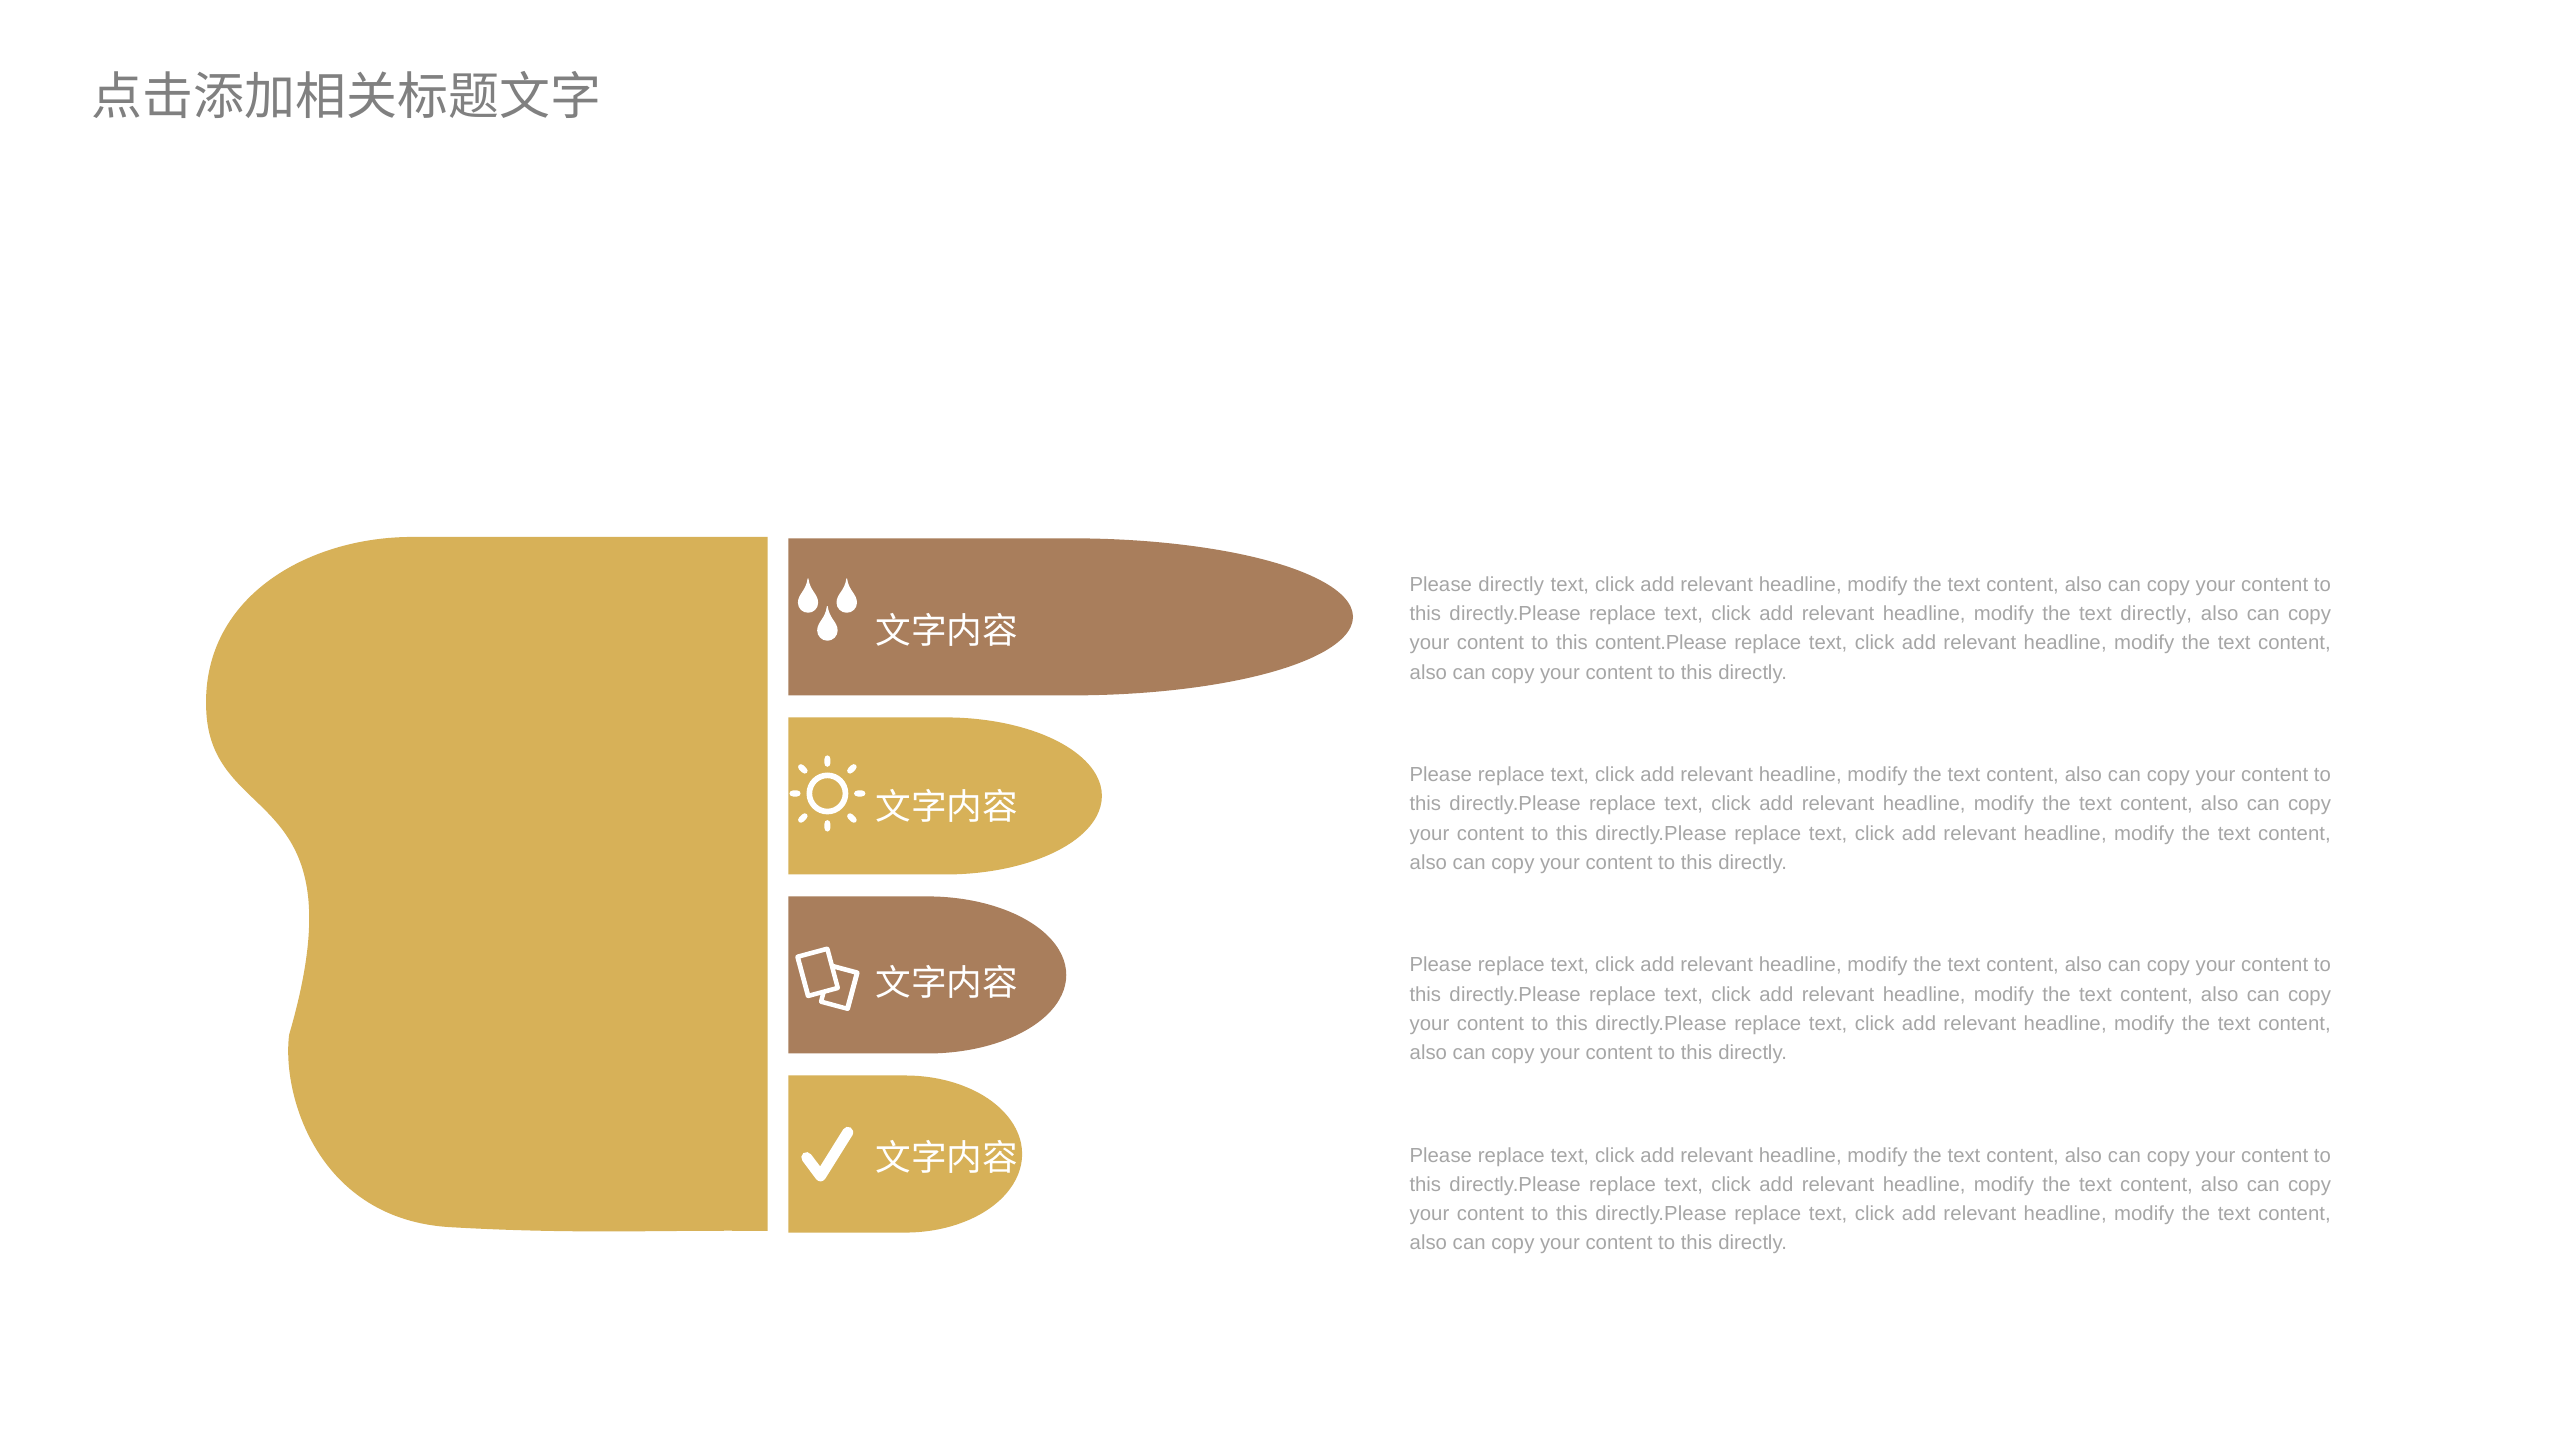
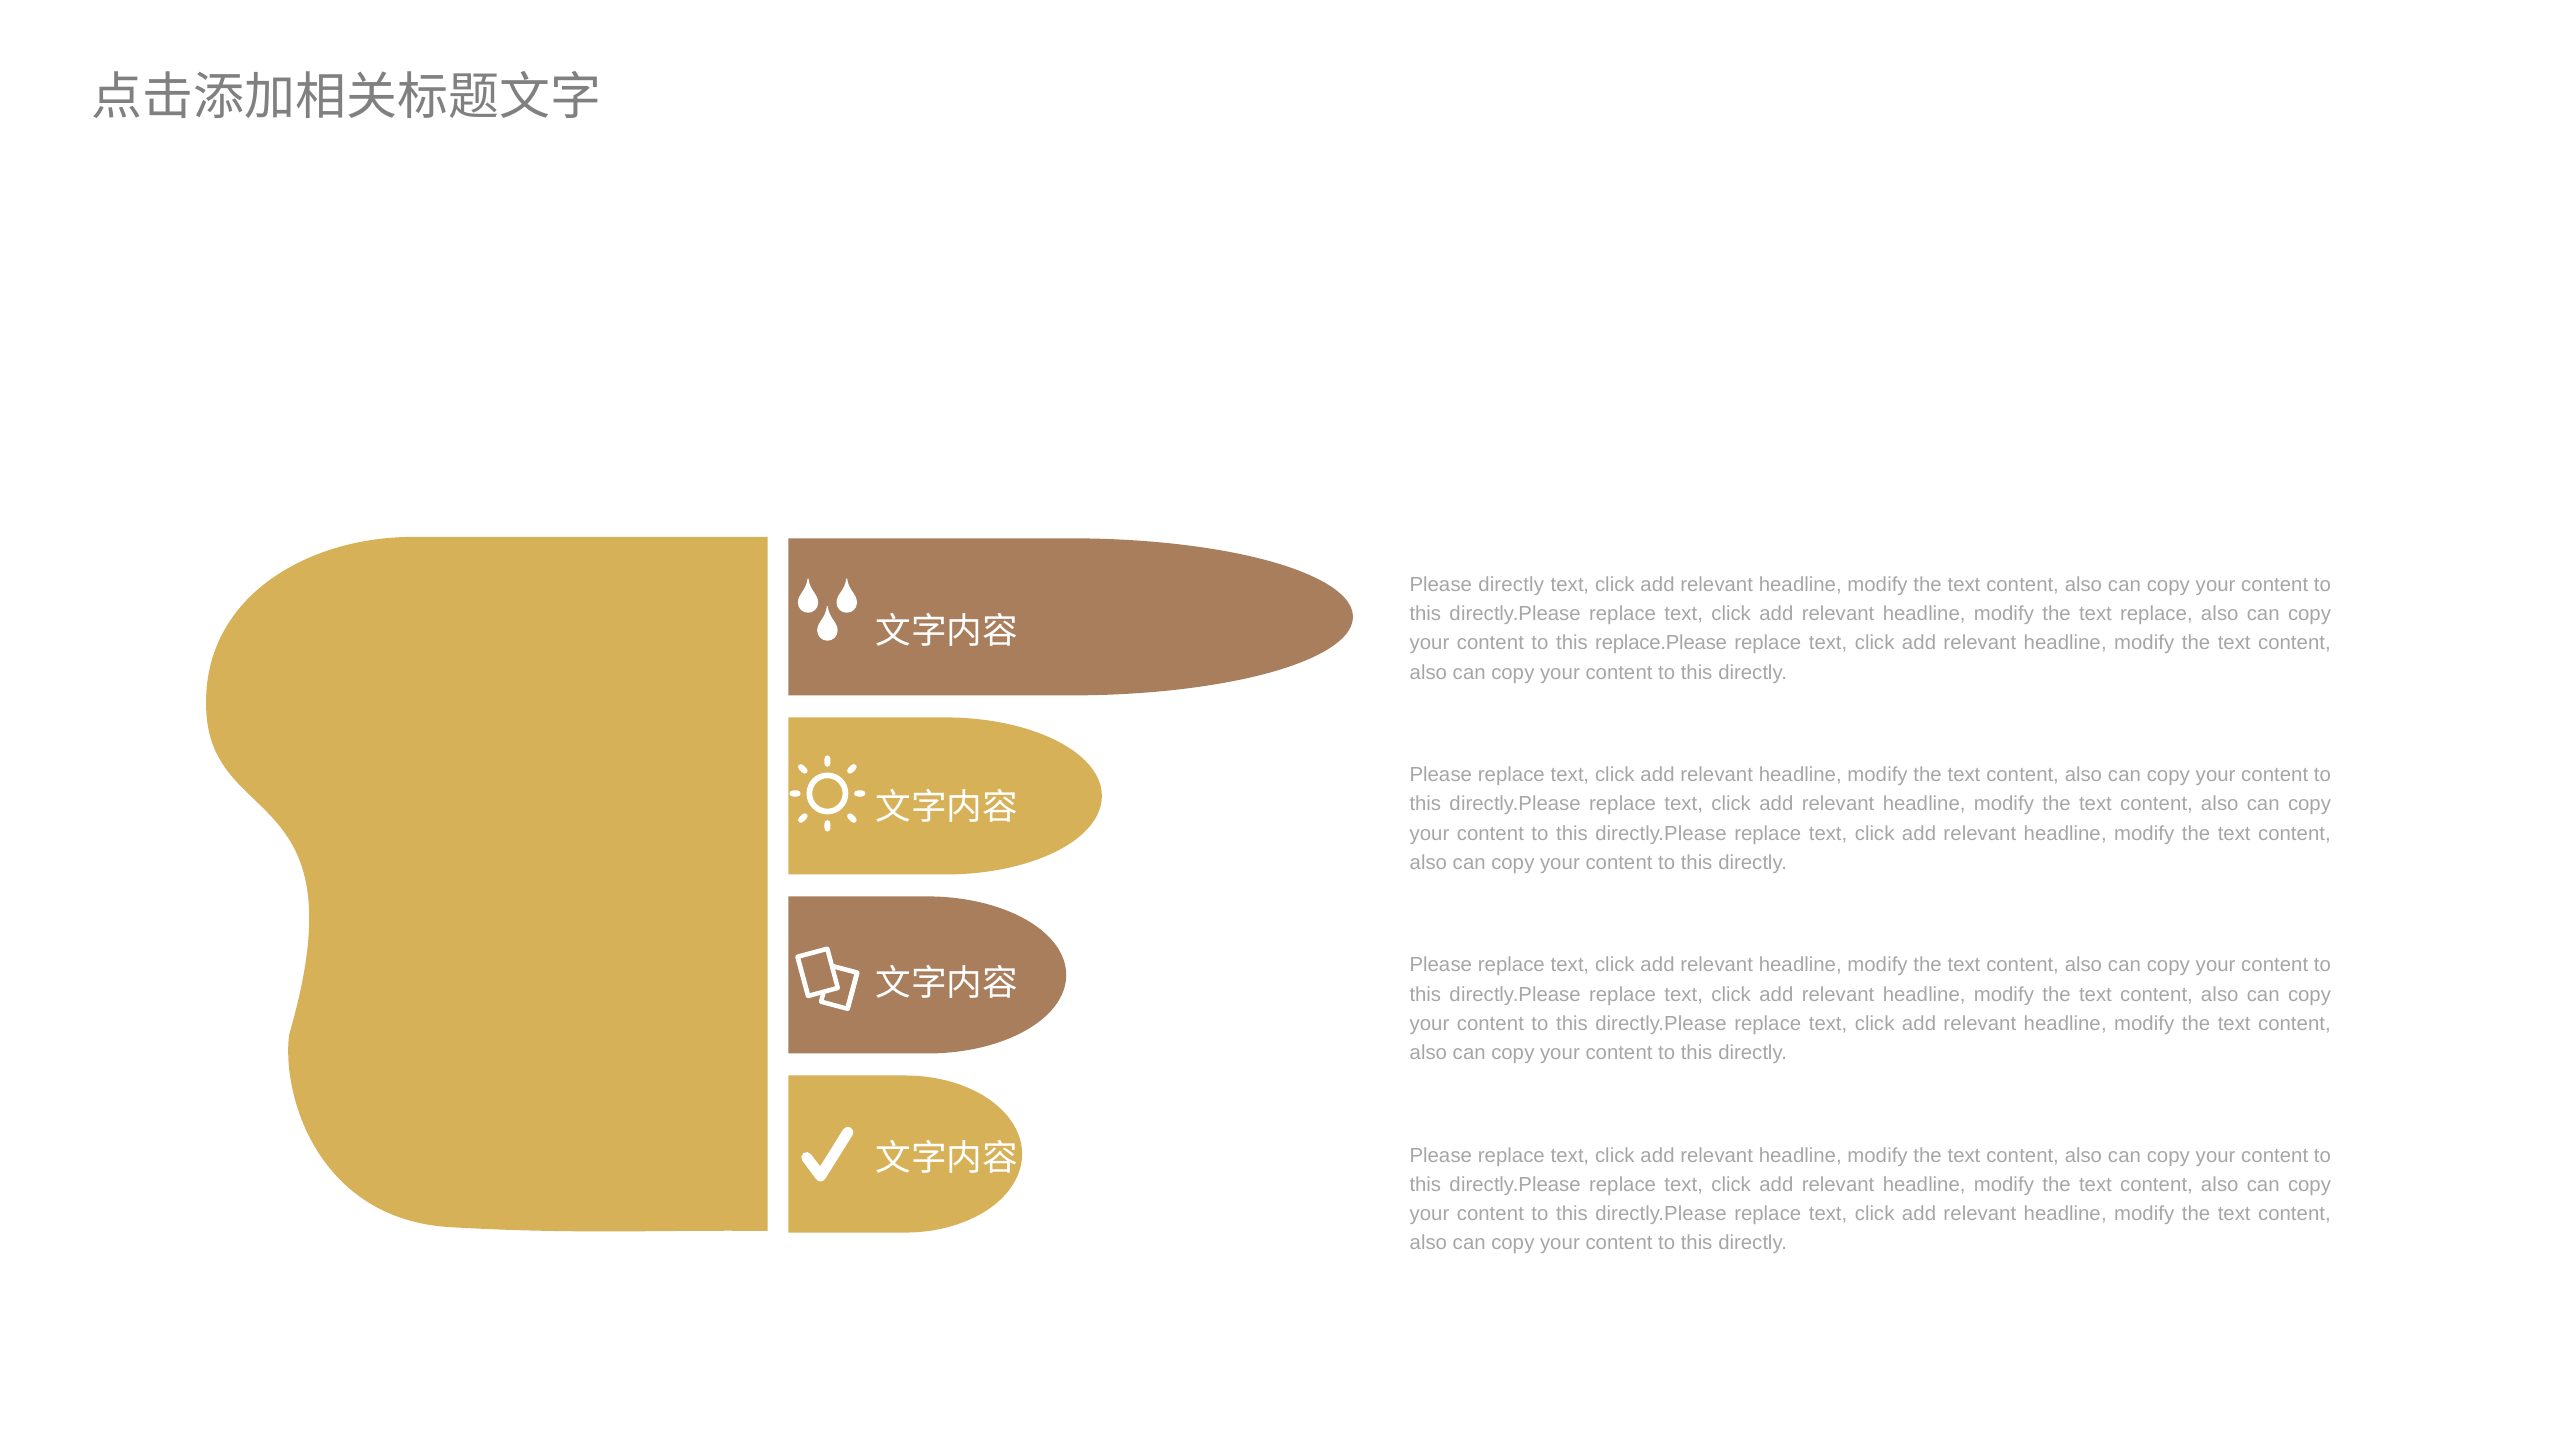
text directly: directly -> replace
content.Please: content.Please -> replace.Please
